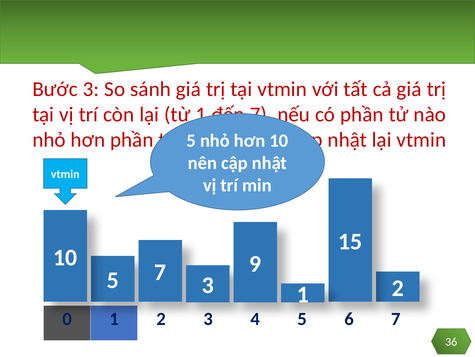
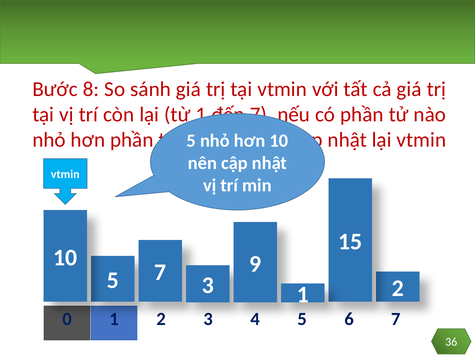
Bước 3: 3 -> 8
